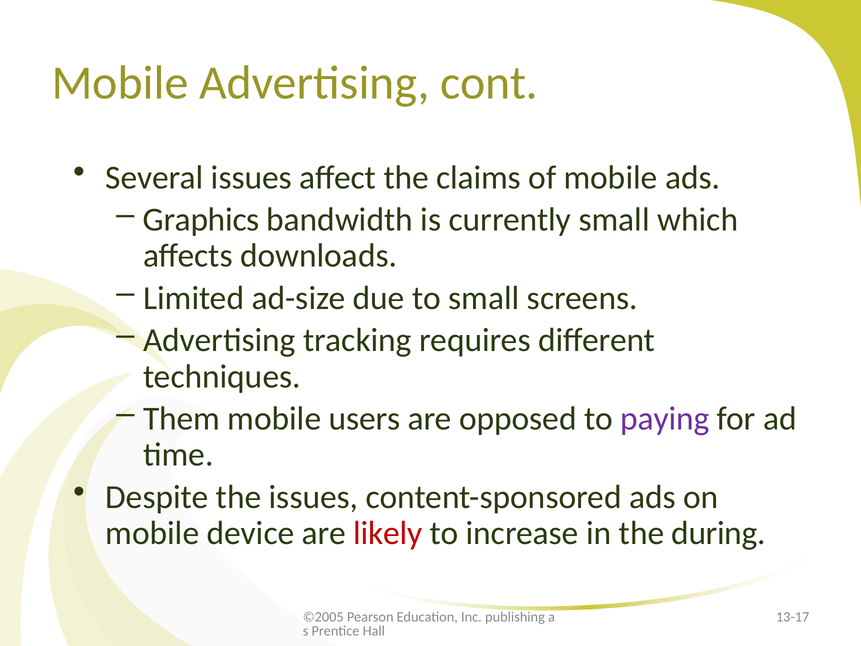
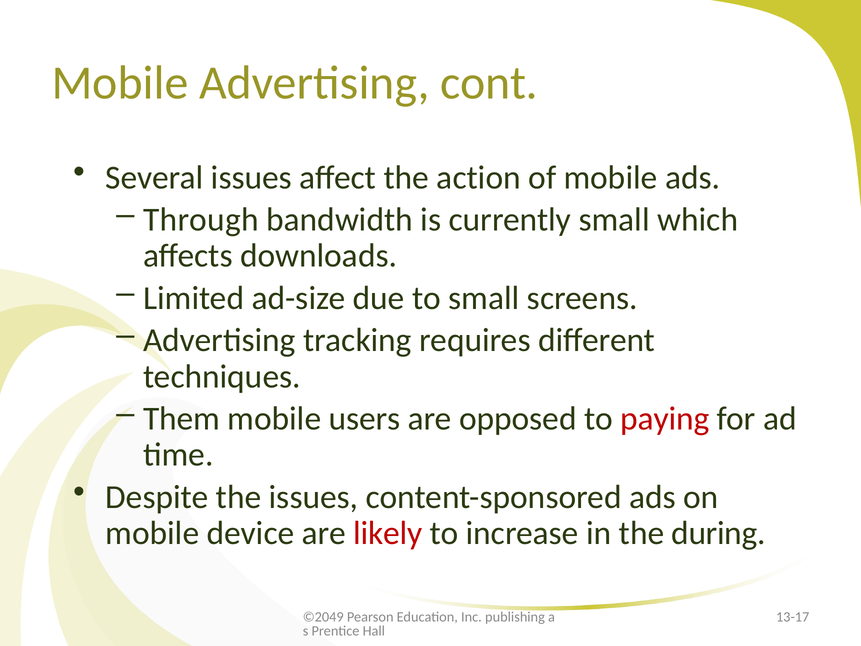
claims: claims -> action
Graphics: Graphics -> Through
paying colour: purple -> red
©2005: ©2005 -> ©2049
